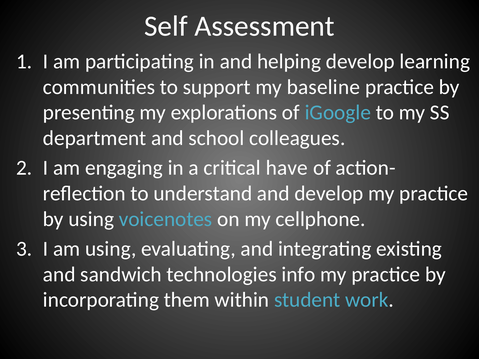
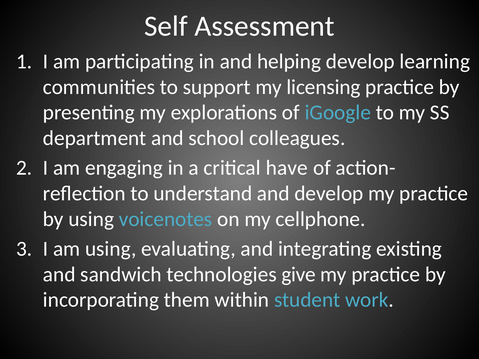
baseline: baseline -> licensing
info: info -> give
